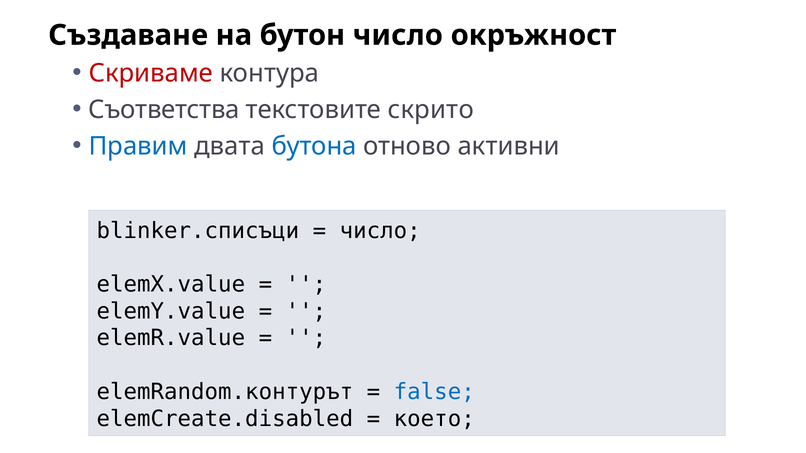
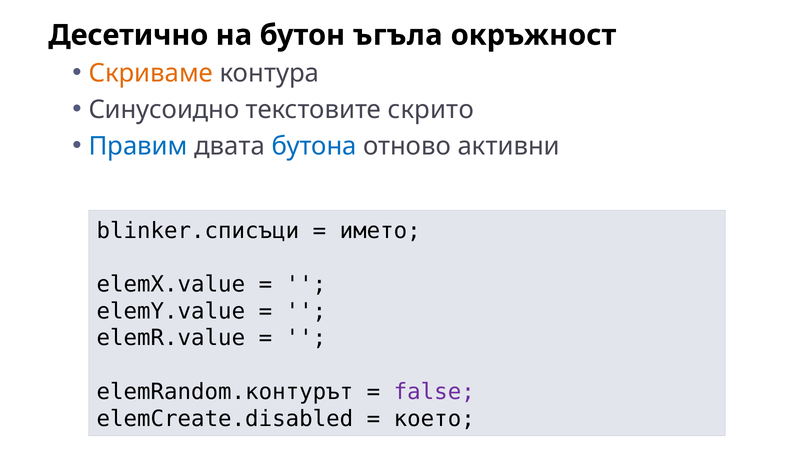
Създаване: Създаване -> Десетично
бутон число: число -> ъгъла
Скриваме colour: red -> orange
Съответства: Съответства -> Синусоидно
число at (380, 231): число -> името
false colour: blue -> purple
